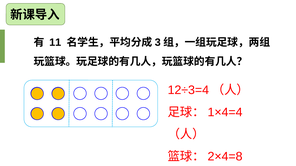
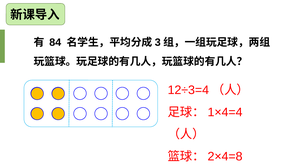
11: 11 -> 84
